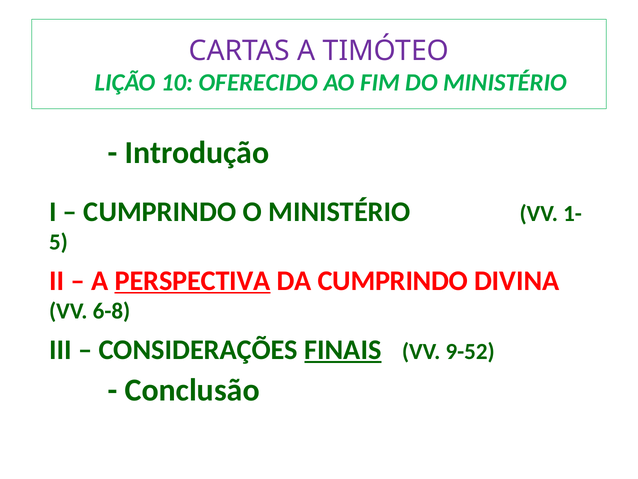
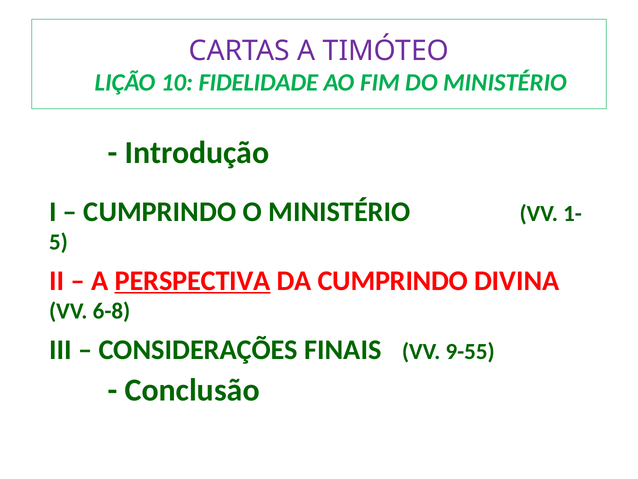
OFERECIDO: OFERECIDO -> FIDELIDADE
FINAIS underline: present -> none
9-52: 9-52 -> 9-55
